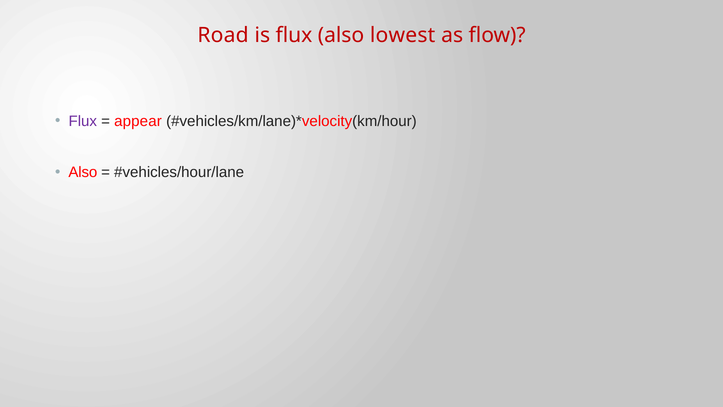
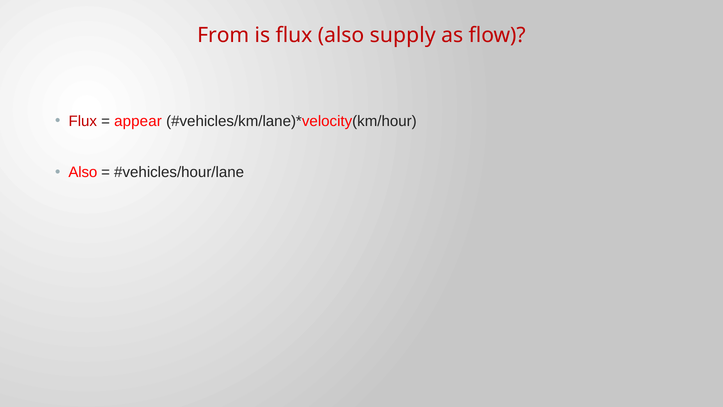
Road: Road -> From
lowest: lowest -> supply
Flux at (83, 121) colour: purple -> red
